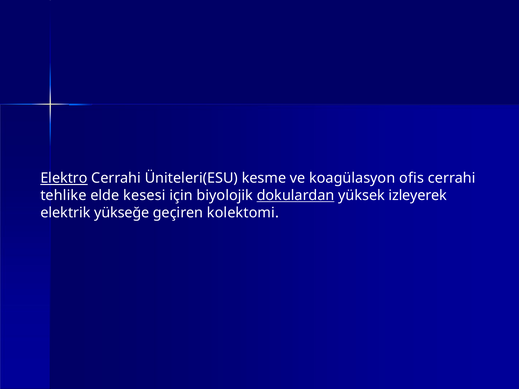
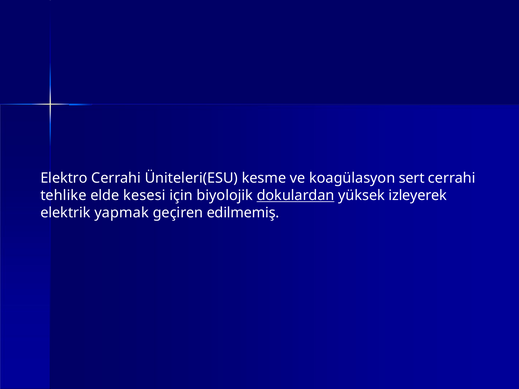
Elektro underline: present -> none
ofis: ofis -> sert
yükseğe: yükseğe -> yapmak
kolektomi: kolektomi -> edilmemiş
